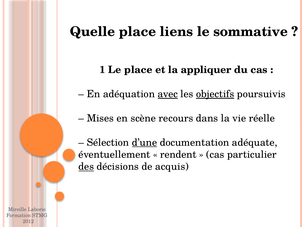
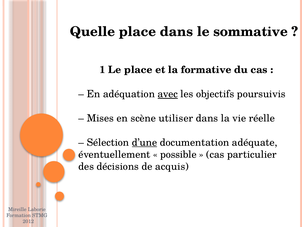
place liens: liens -> dans
appliquer: appliquer -> formative
objectifs underline: present -> none
recours: recours -> utiliser
rendent: rendent -> possible
des underline: present -> none
